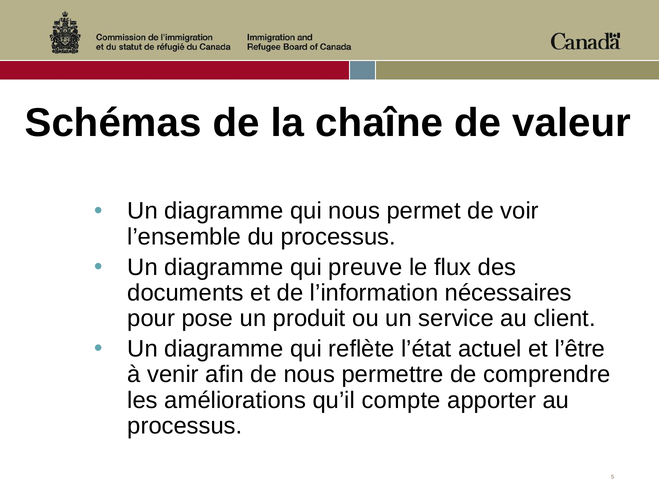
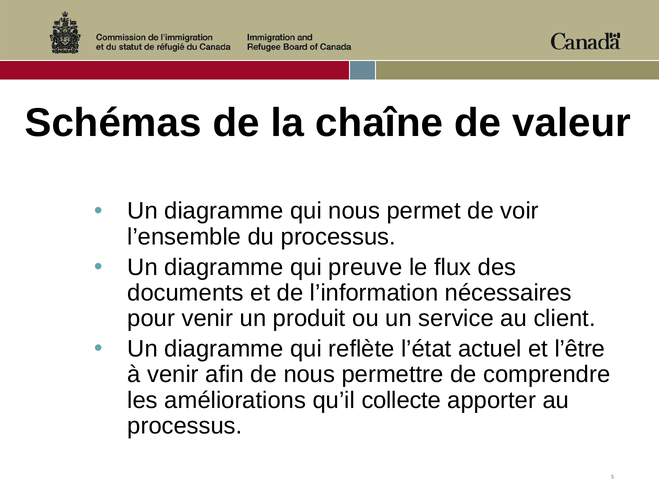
pour pose: pose -> venir
compte: compte -> collecte
